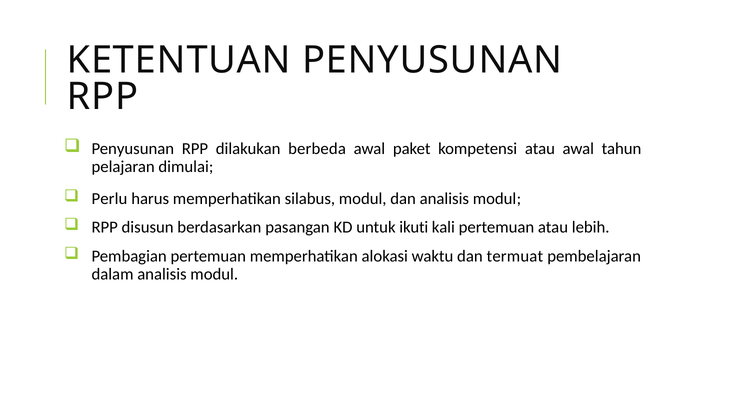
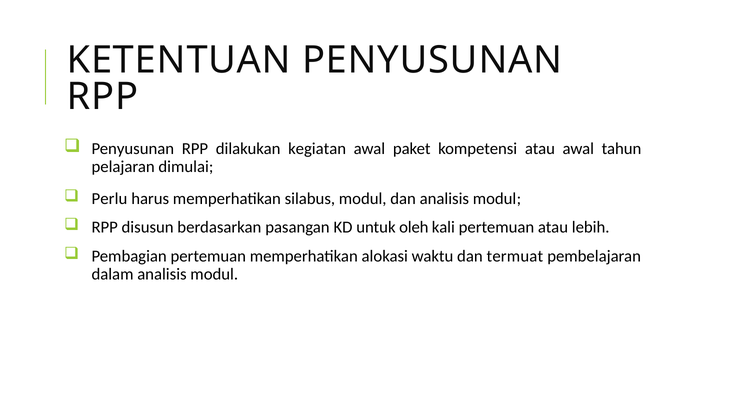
berbeda: berbeda -> kegiatan
ikuti: ikuti -> oleh
